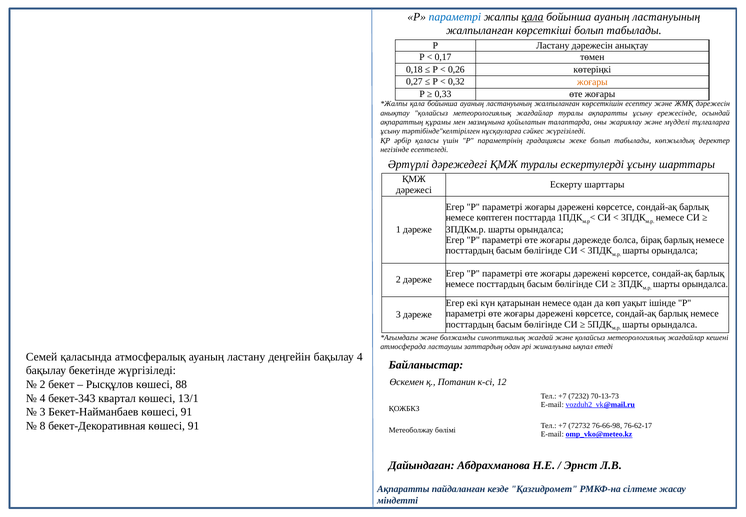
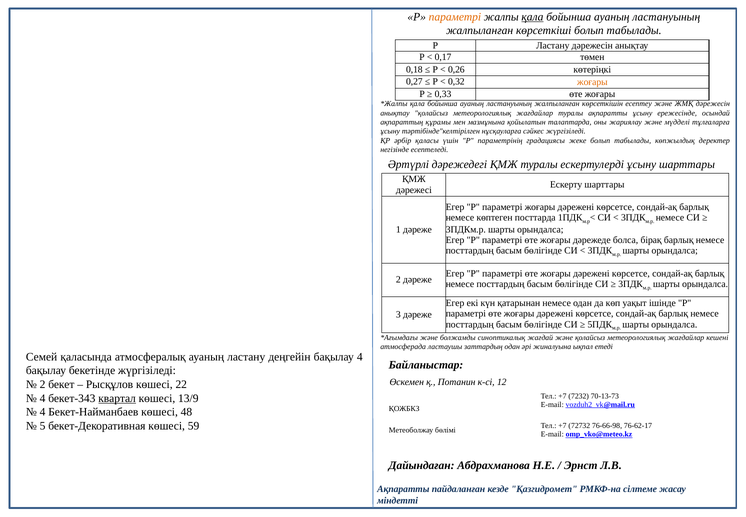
параметрі at (455, 17) colour: blue -> orange
88: 88 -> 22
квартал underline: none -> present
13/1: 13/1 -> 13/9
3 at (43, 412): 3 -> 4
Бекет-Найманбаев көшесі 91: 91 -> 48
8: 8 -> 5
бекет-Декоративная көшесі 91: 91 -> 59
